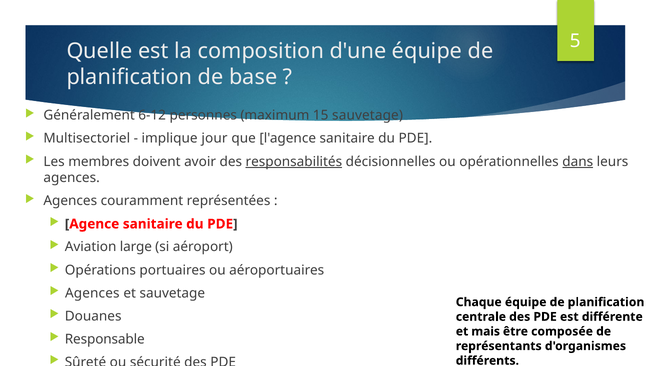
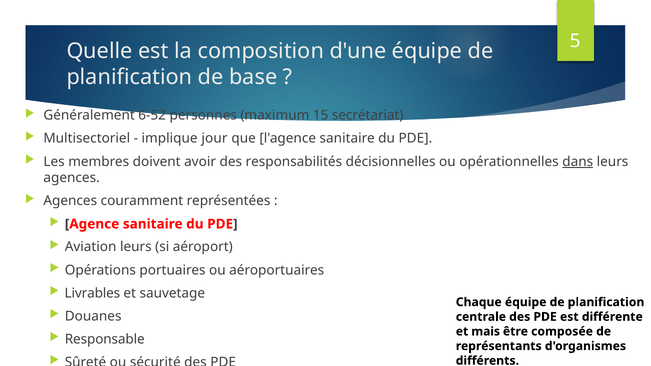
6-12: 6-12 -> 6-52
15 sauvetage: sauvetage -> secrétariat
responsabilités underline: present -> none
Aviation large: large -> leurs
Agences at (92, 293): Agences -> Livrables
